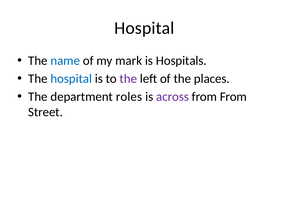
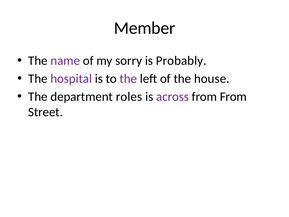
Hospital at (144, 28): Hospital -> Member
name colour: blue -> purple
mark: mark -> sorry
Hospitals: Hospitals -> Probably
hospital at (71, 79) colour: blue -> purple
places: places -> house
